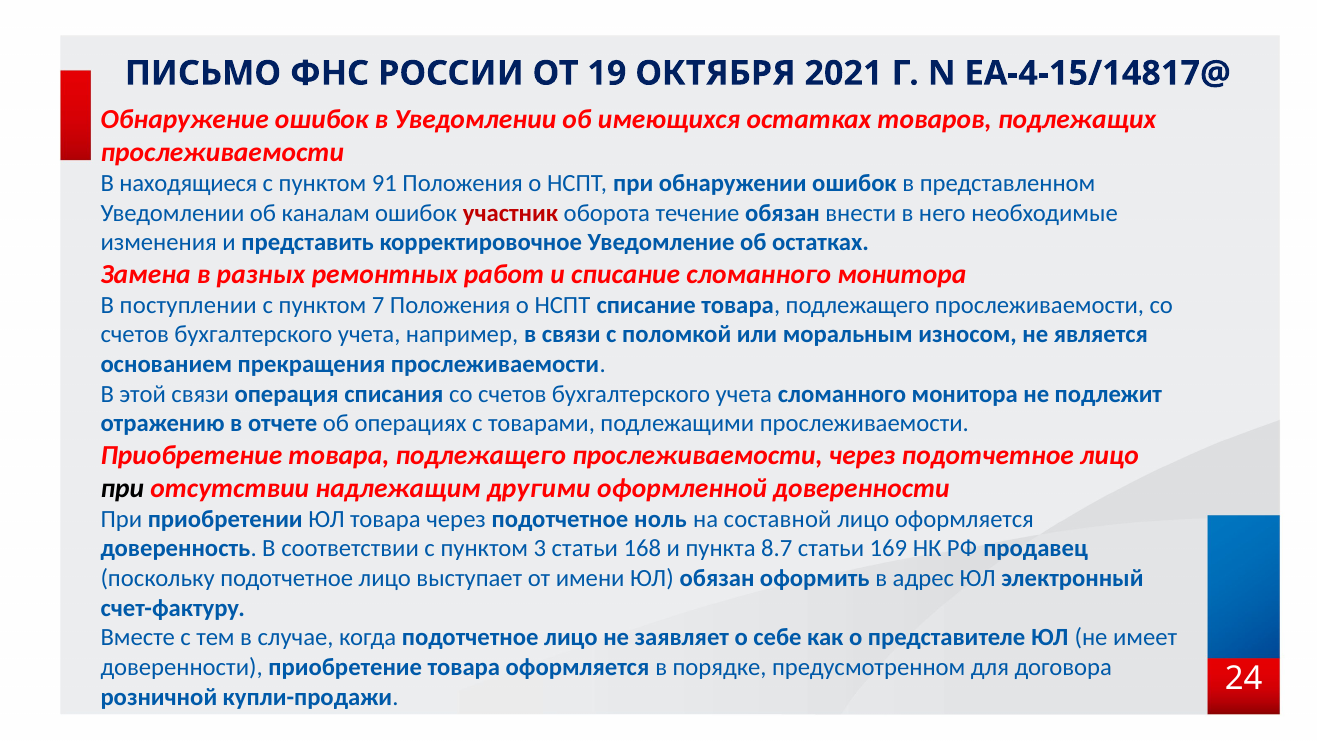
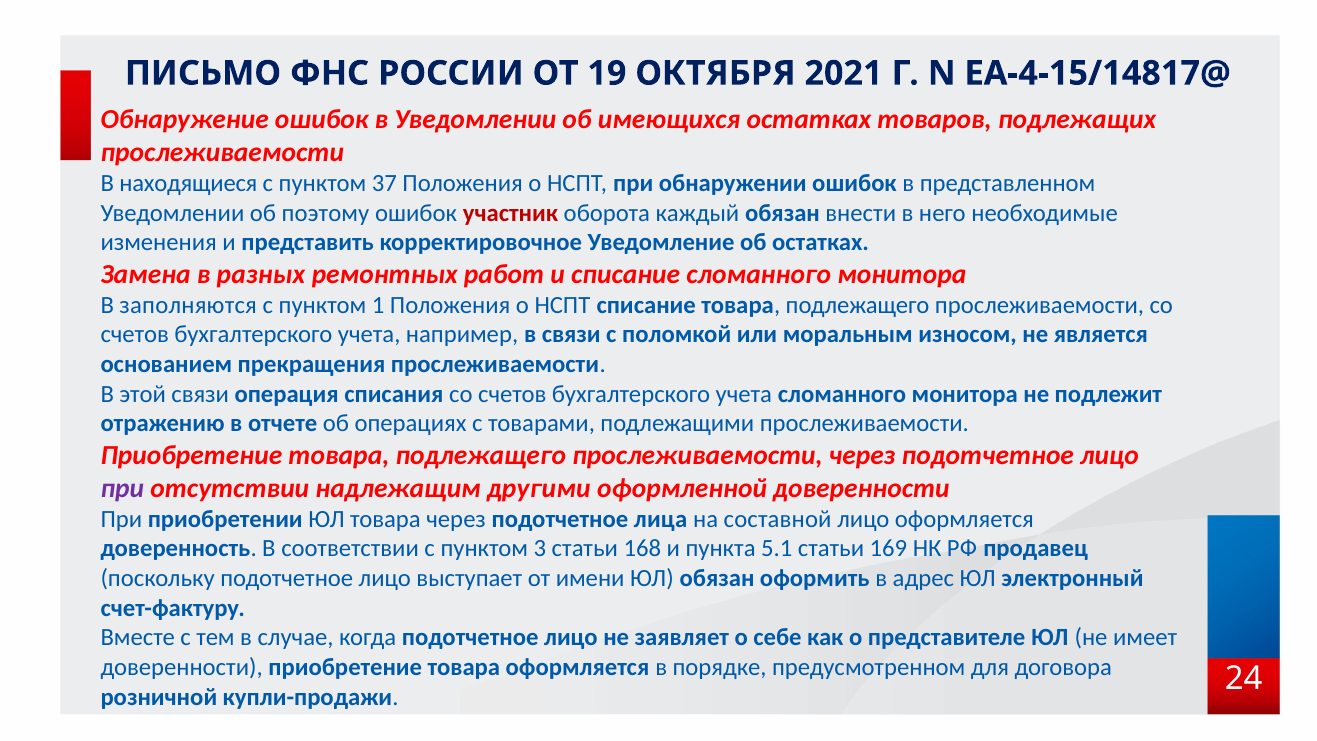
91: 91 -> 37
каналам: каналам -> поэтому
течение: течение -> каждый
поступлении: поступлении -> заполняются
7: 7 -> 1
при at (122, 488) colour: black -> purple
ноль: ноль -> лица
8.7: 8.7 -> 5.1
